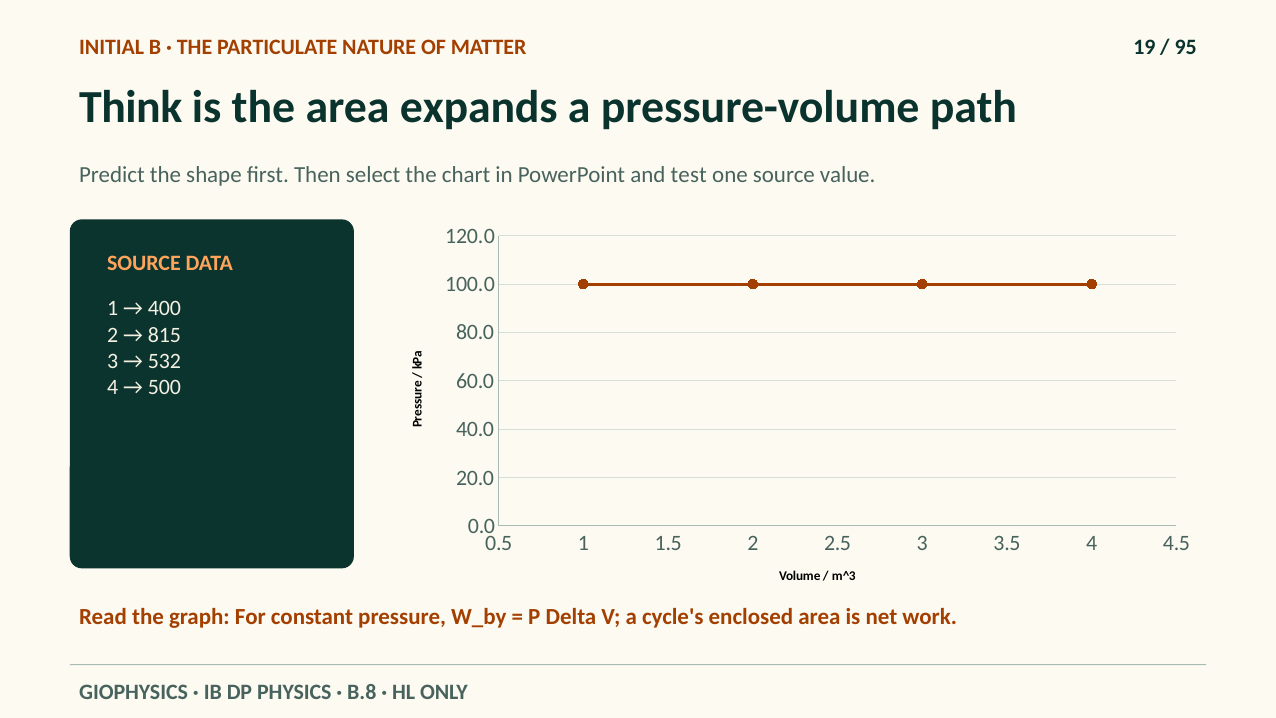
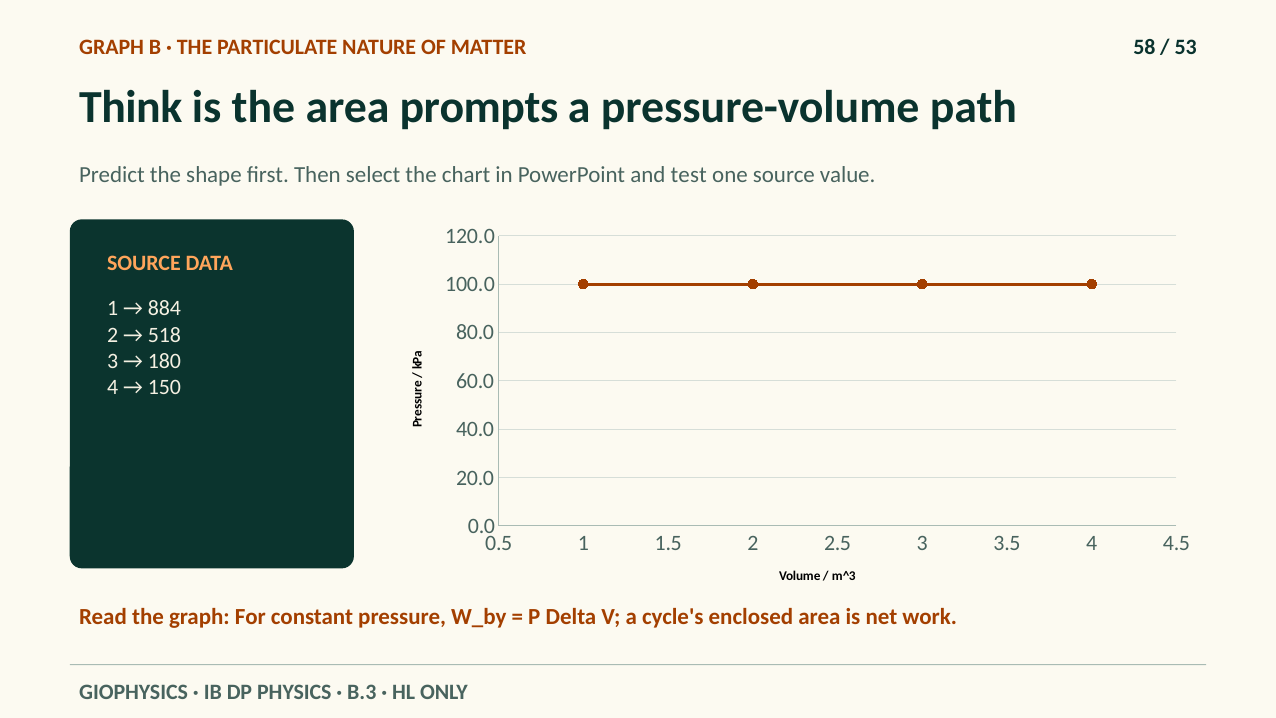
INITIAL at (112, 47): INITIAL -> GRAPH
19: 19 -> 58
95: 95 -> 53
expands: expands -> prompts
400: 400 -> 884
815: 815 -> 518
532: 532 -> 180
500: 500 -> 150
B.8: B.8 -> B.3
